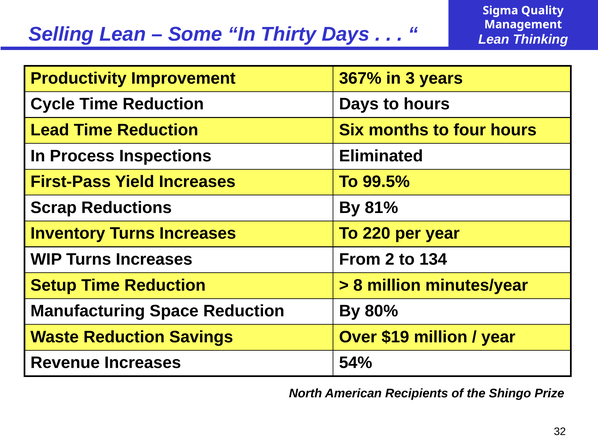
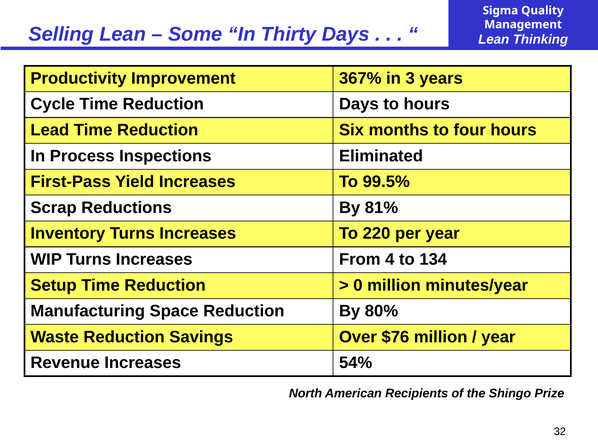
2: 2 -> 4
8: 8 -> 0
$19: $19 -> $76
